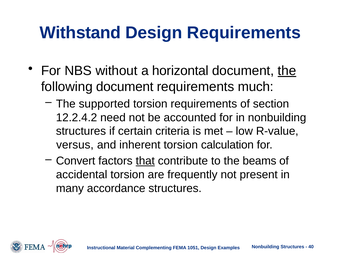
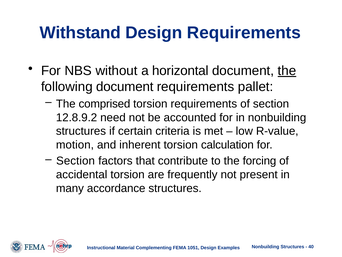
much: much -> pallet
supported: supported -> comprised
12.2.4.2: 12.2.4.2 -> 12.8.9.2
versus: versus -> motion
Convert at (76, 161): Convert -> Section
that underline: present -> none
beams: beams -> forcing
